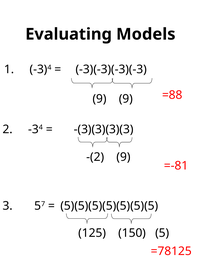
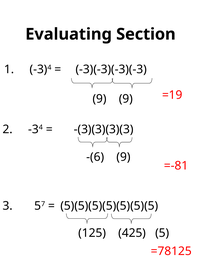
Models: Models -> Section
=88: =88 -> =19
-(2: -(2 -> -(6
150: 150 -> 425
